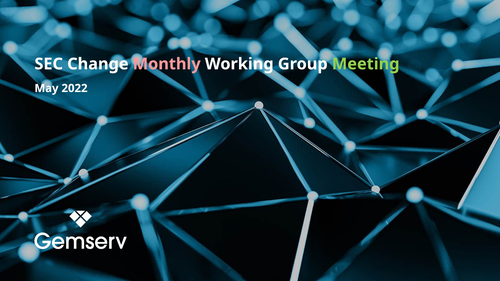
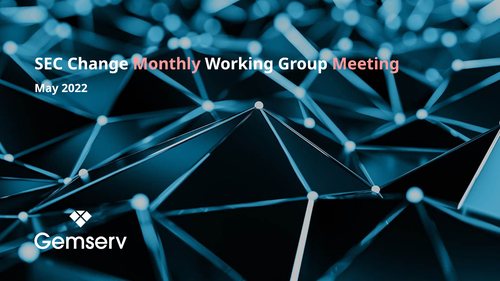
Meeting colour: light green -> pink
